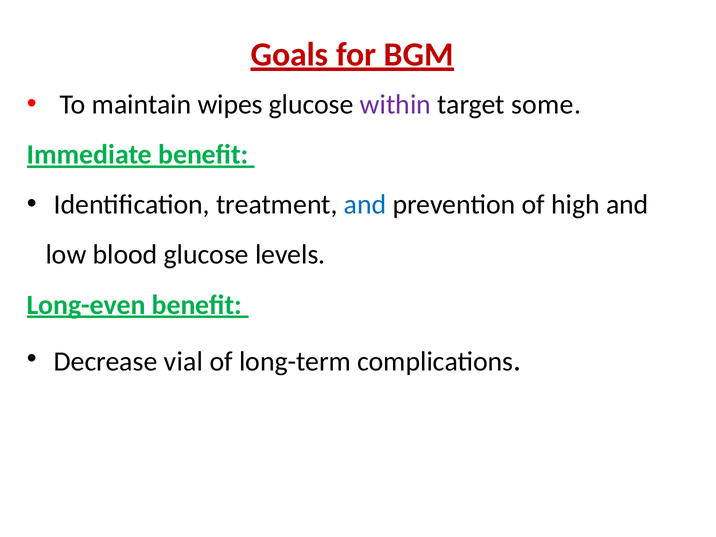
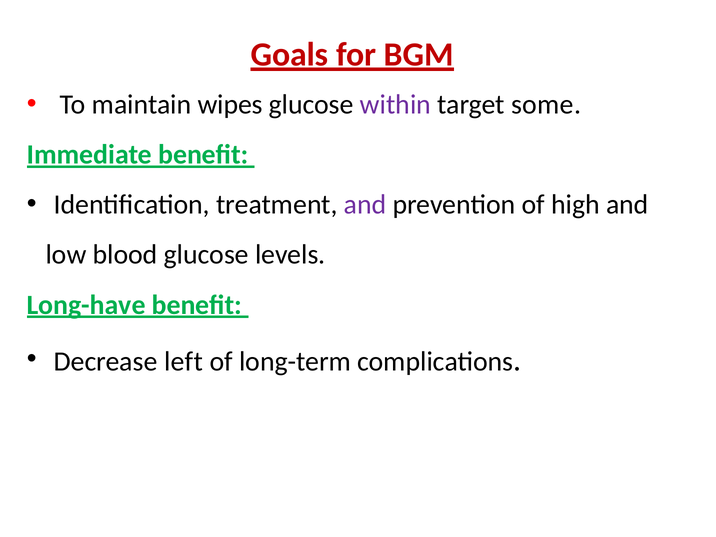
and at (365, 205) colour: blue -> purple
Long-even: Long-even -> Long-have
vial: vial -> left
